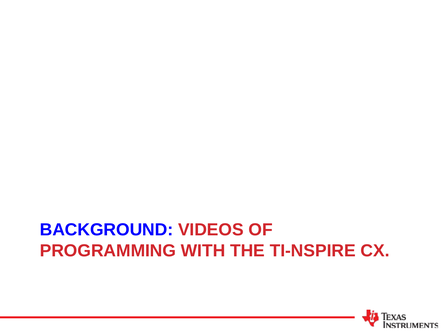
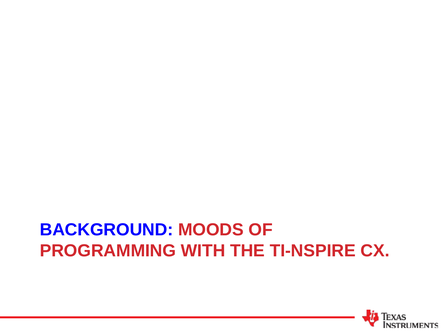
VIDEOS: VIDEOS -> MOODS
